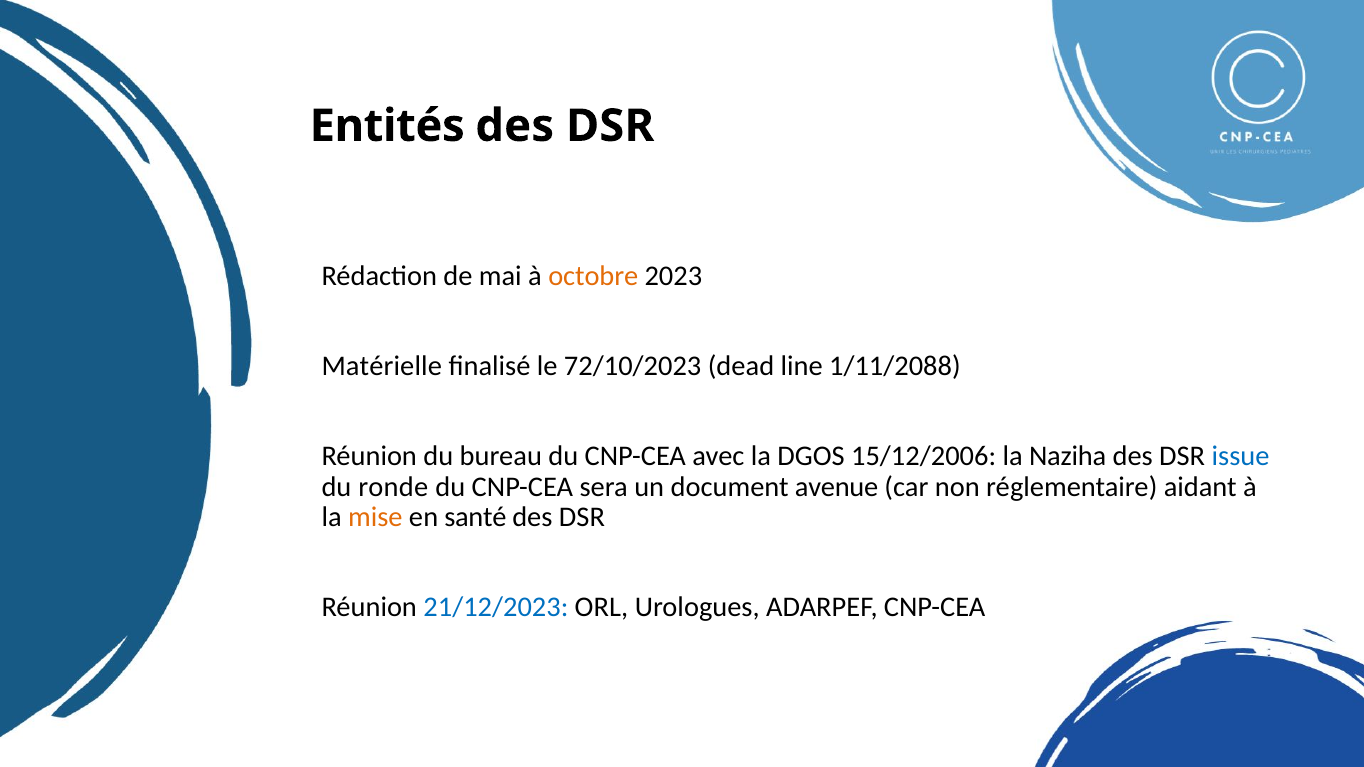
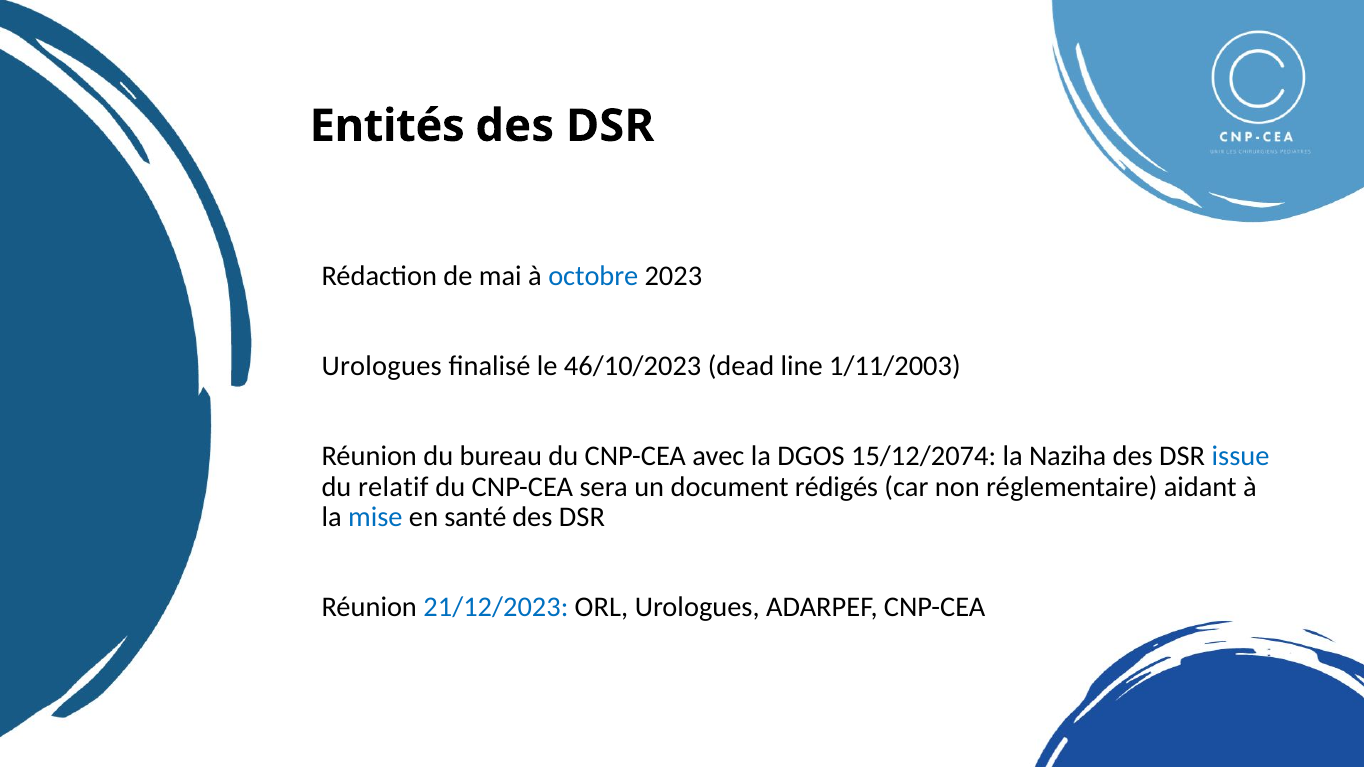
octobre colour: orange -> blue
Matérielle at (382, 366): Matérielle -> Urologues
72/10/2023: 72/10/2023 -> 46/10/2023
1/11/2088: 1/11/2088 -> 1/11/2003
15/12/2006: 15/12/2006 -> 15/12/2074
ronde: ronde -> relatif
avenue: avenue -> rédigés
mise colour: orange -> blue
